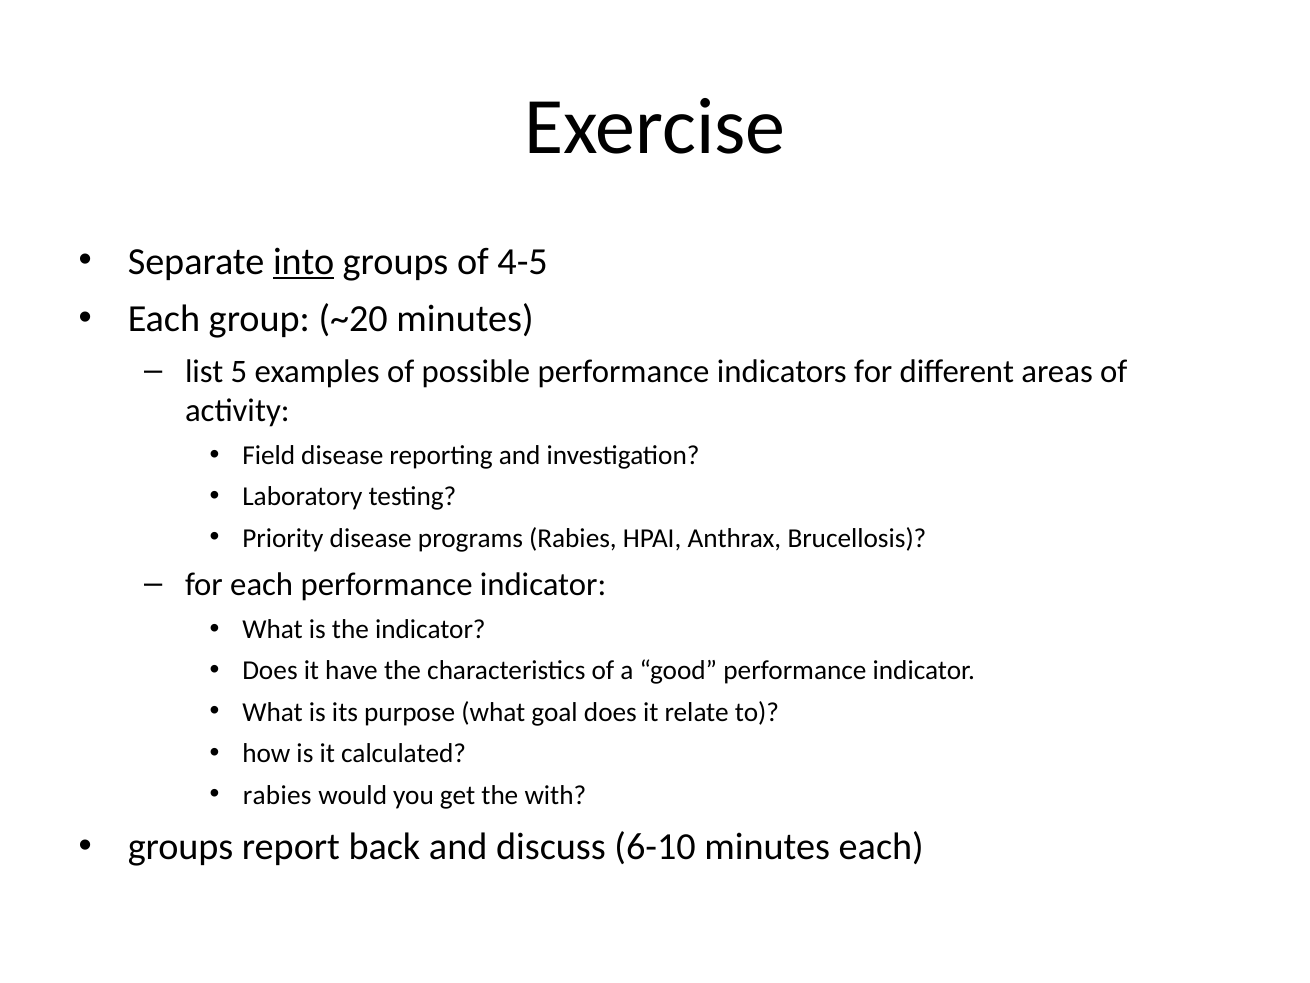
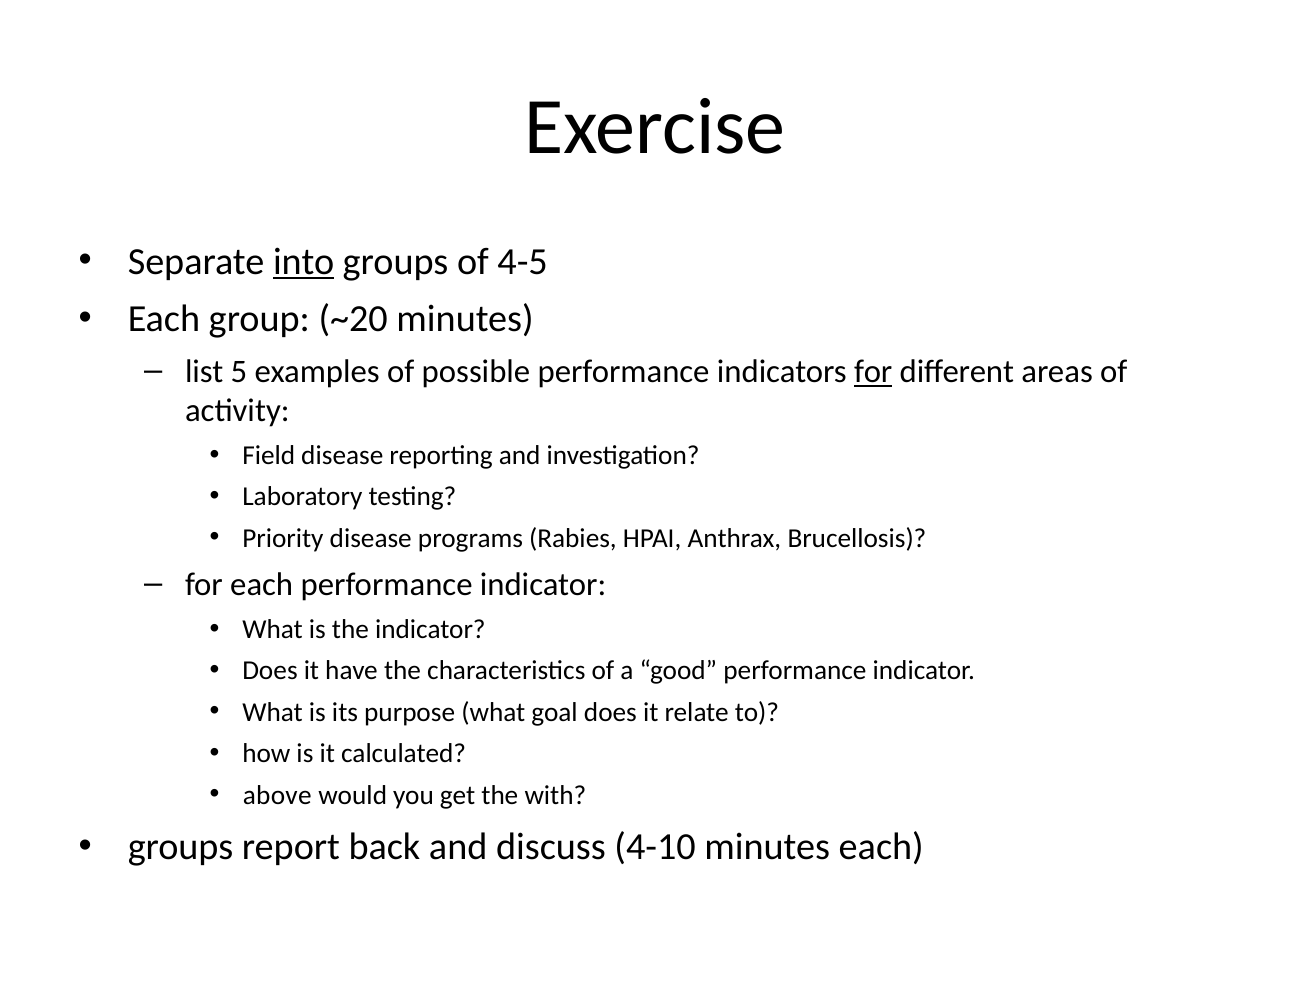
for at (873, 371) underline: none -> present
rabies at (277, 795): rabies -> above
6-10: 6-10 -> 4-10
